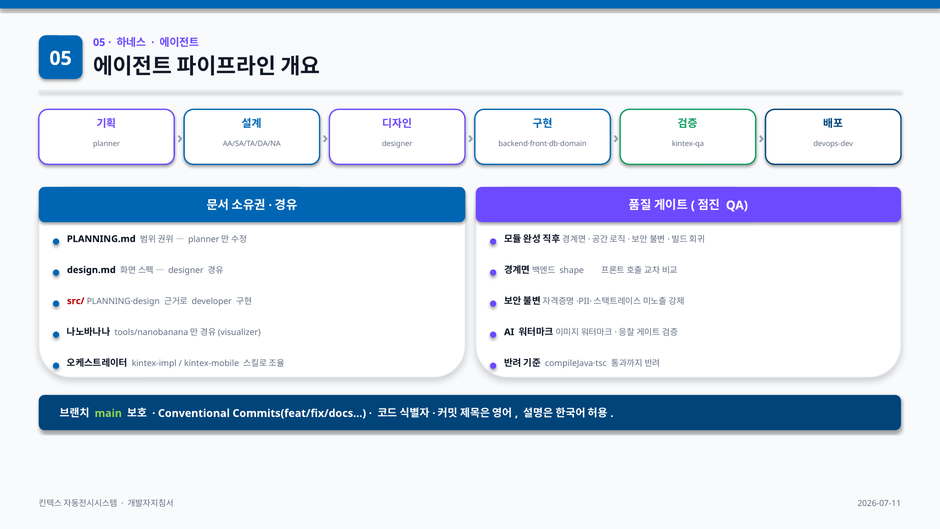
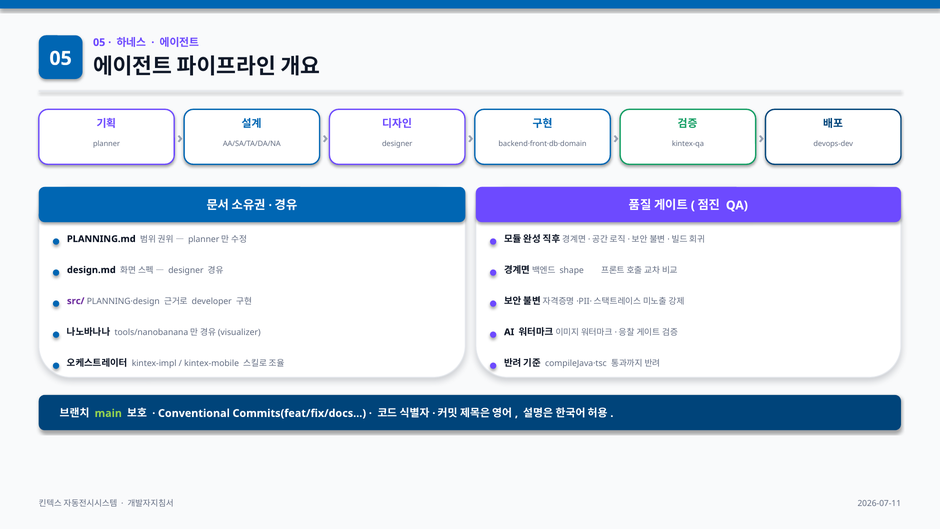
src/ colour: red -> purple
